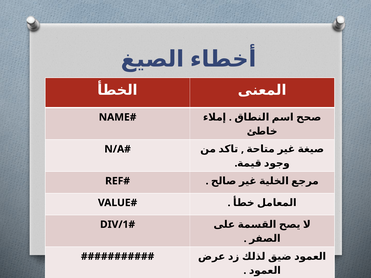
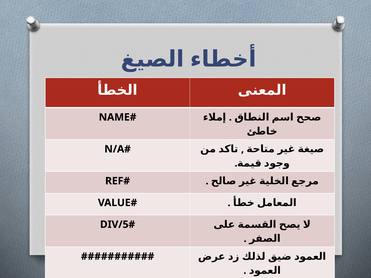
DIV/1: DIV/1 -> DIV/5
